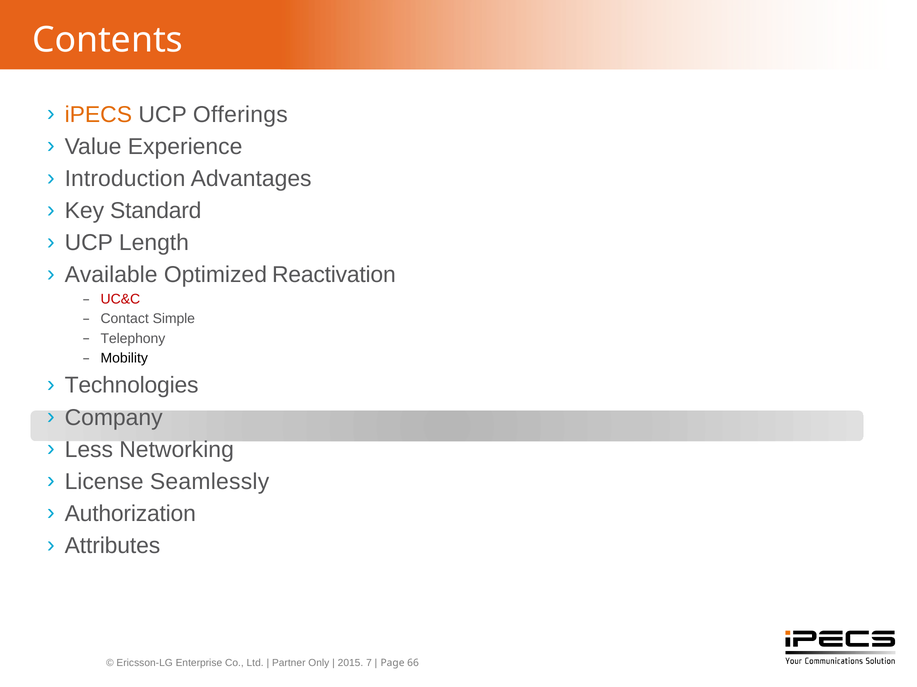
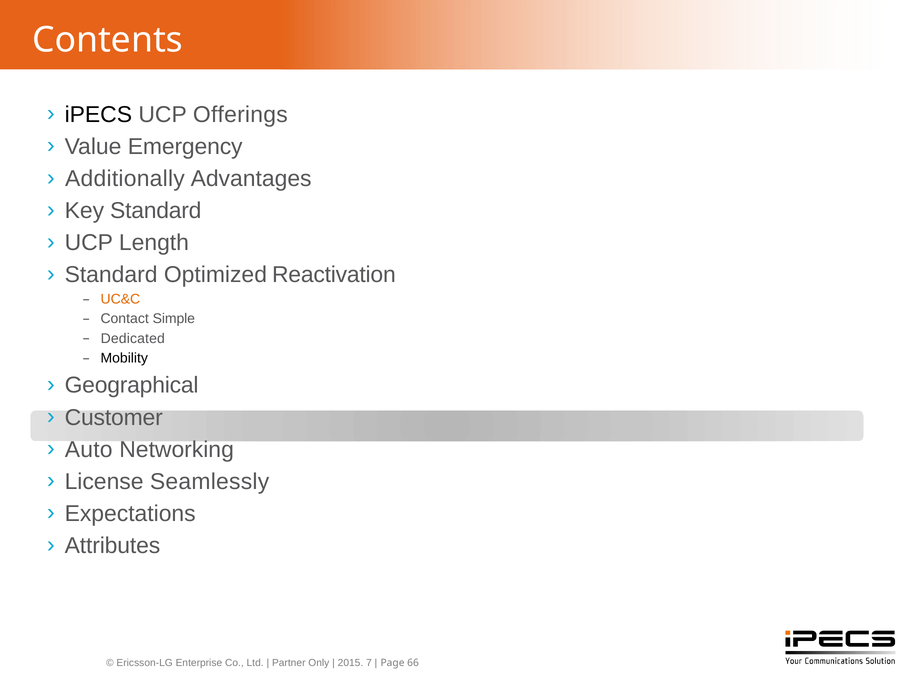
iPECS colour: orange -> black
Experience: Experience -> Emergency
Introduction: Introduction -> Additionally
Available at (111, 275): Available -> Standard
UC&C colour: red -> orange
Telephony: Telephony -> Dedicated
Technologies: Technologies -> Geographical
Company: Company -> Customer
Less: Less -> Auto
Authorization: Authorization -> Expectations
